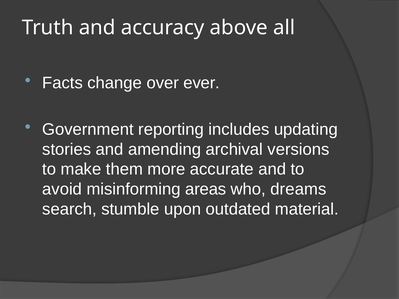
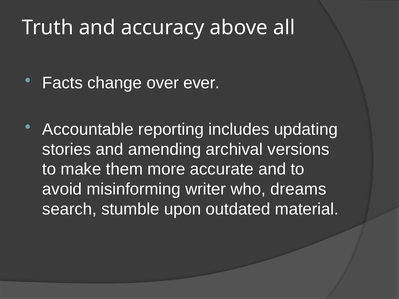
Government: Government -> Accountable
areas: areas -> writer
